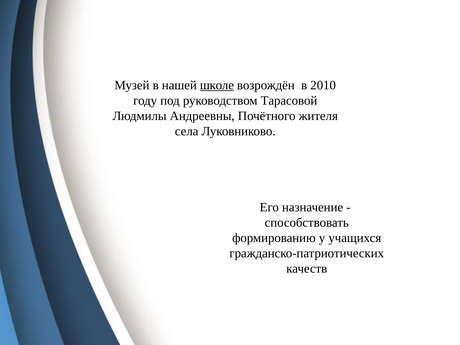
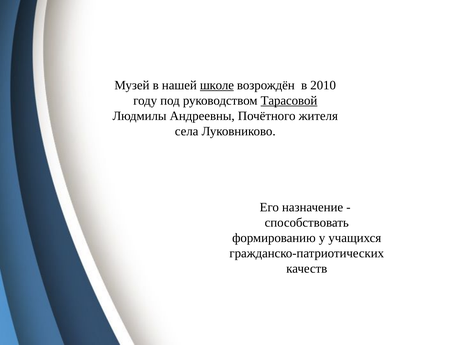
Тарасовой underline: none -> present
